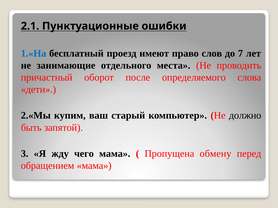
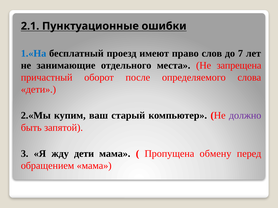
проводить: проводить -> запрещена
должно colour: black -> purple
жду чего: чего -> дети
